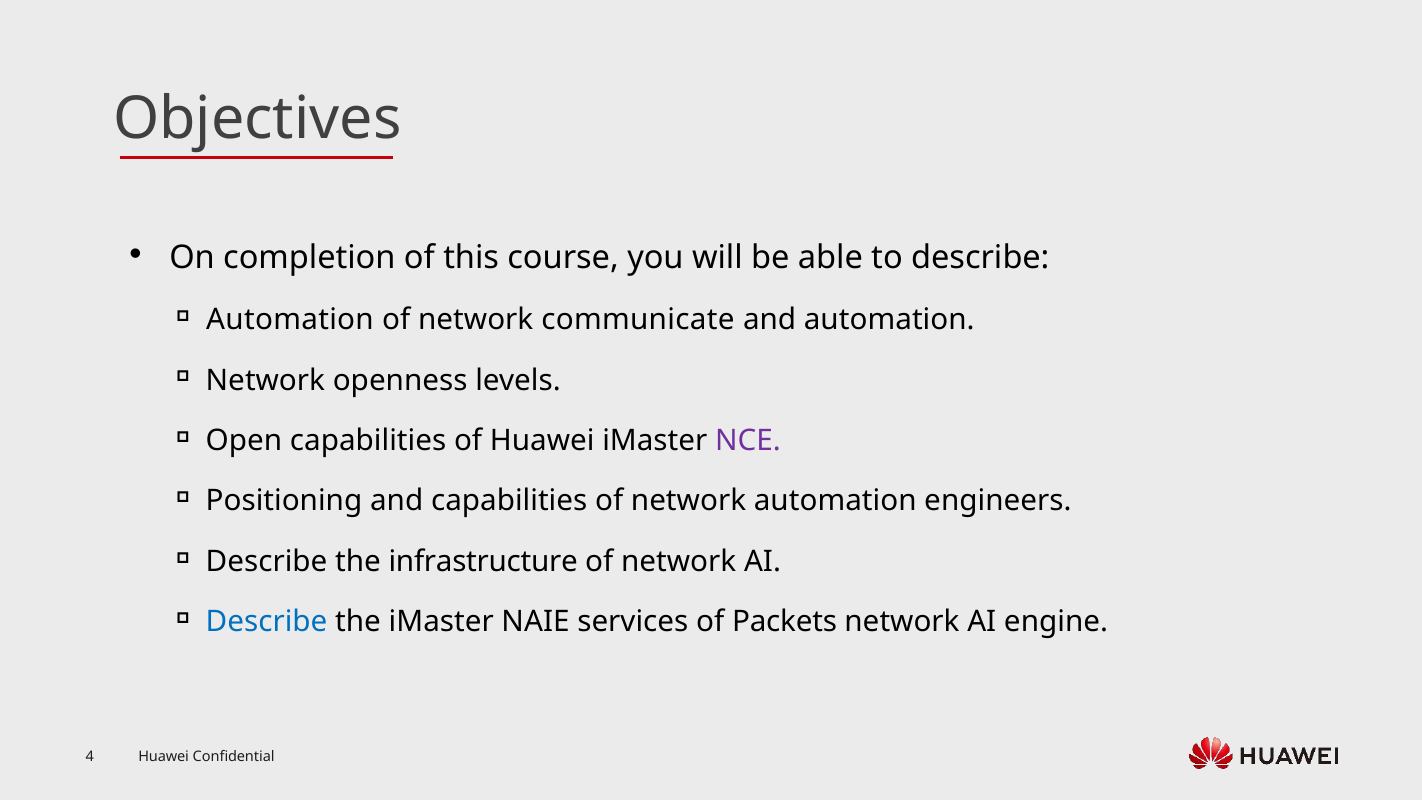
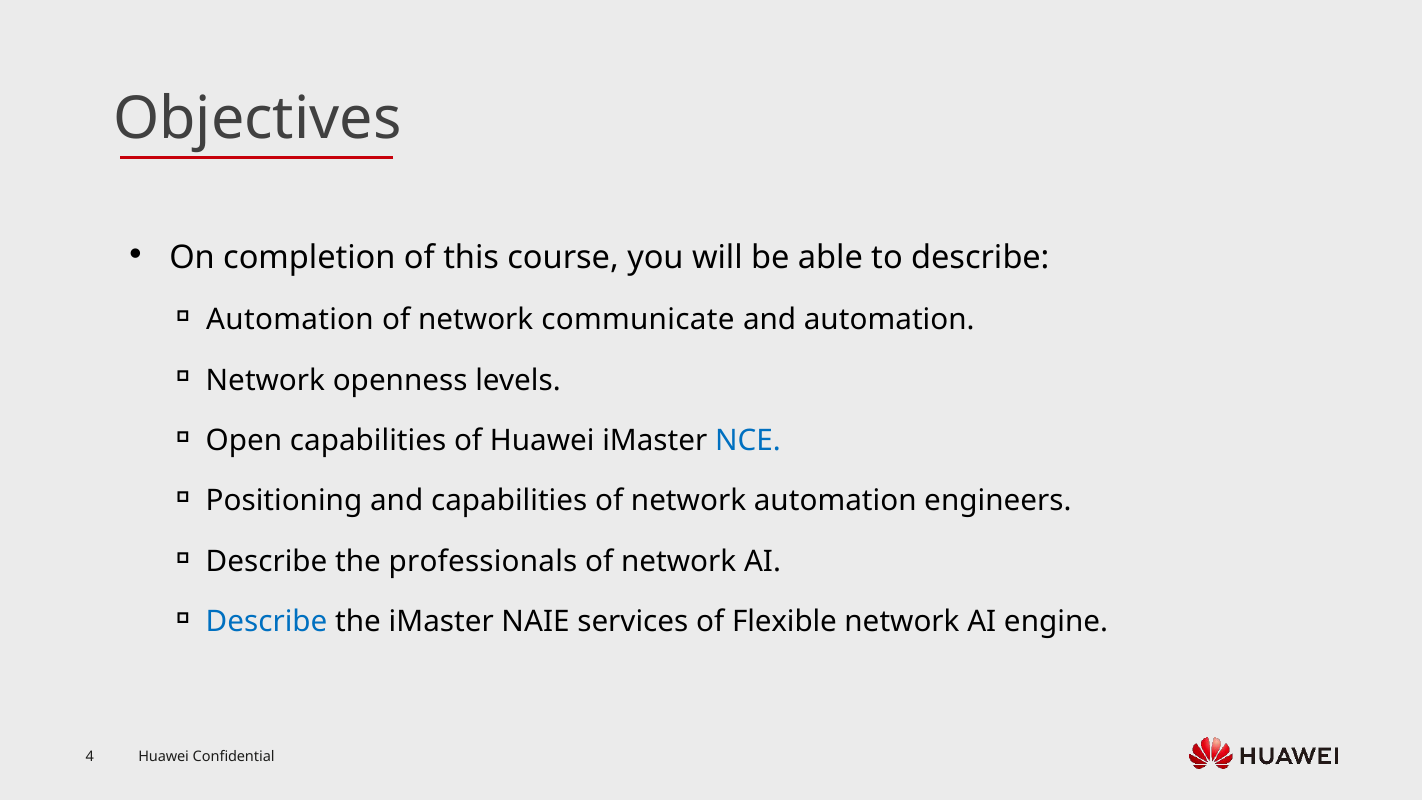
NCE colour: purple -> blue
infrastructure: infrastructure -> professionals
Packets: Packets -> Flexible
